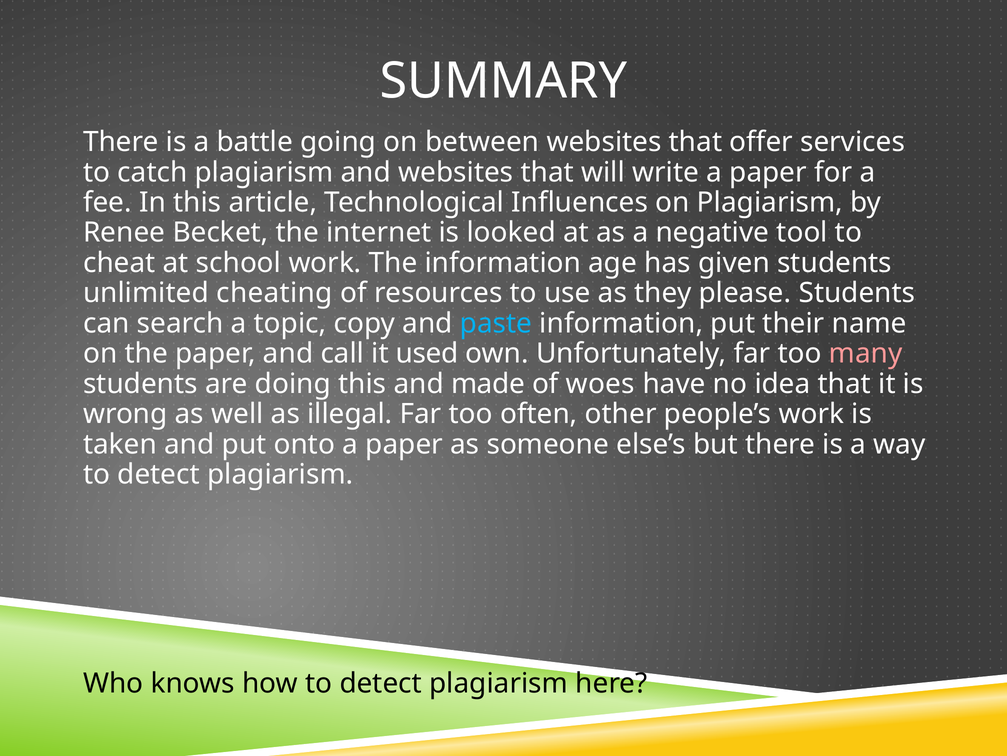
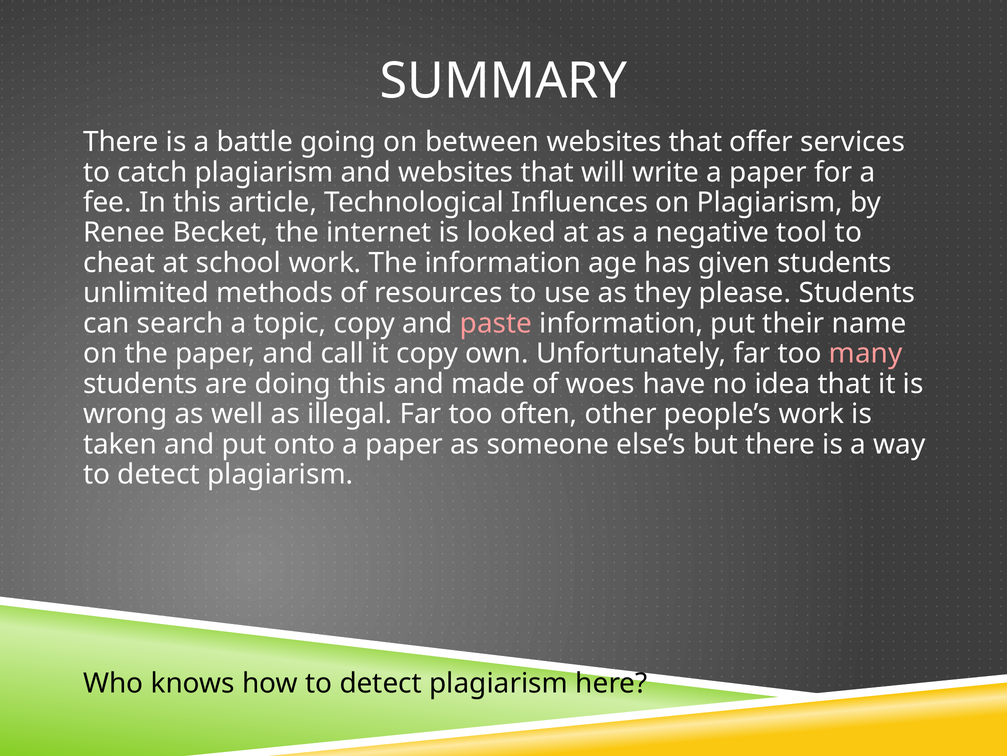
cheating: cheating -> methods
paste colour: light blue -> pink
it used: used -> copy
